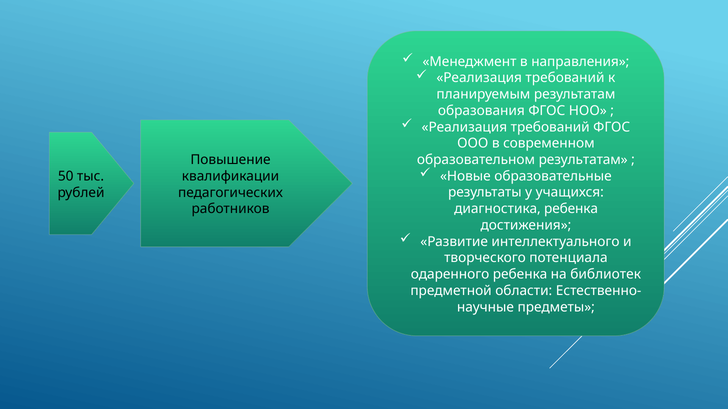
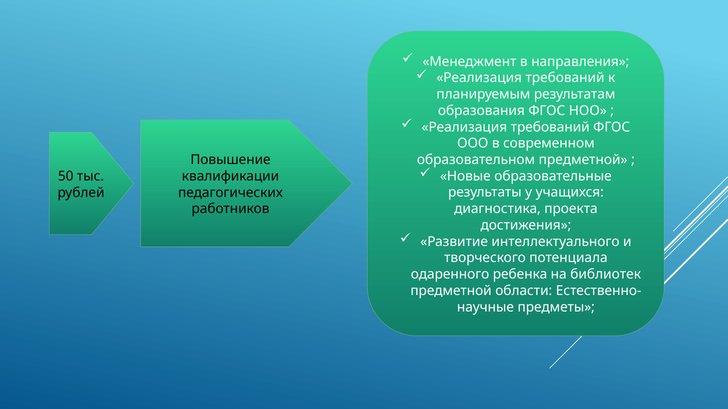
образовательном результатам: результатам -> предметной
диагностика ребенка: ребенка -> проекта
